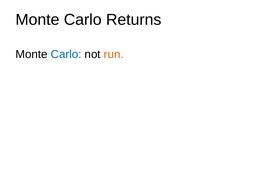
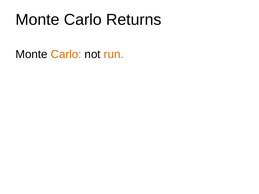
Carlo at (66, 54) colour: blue -> orange
